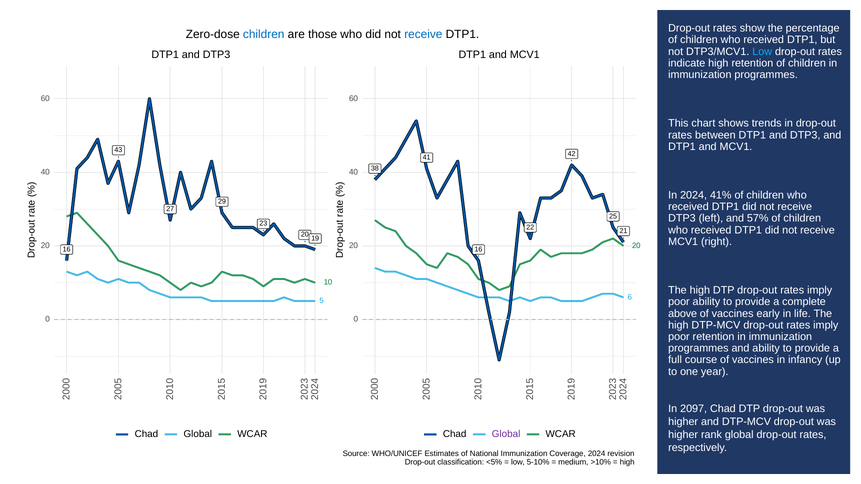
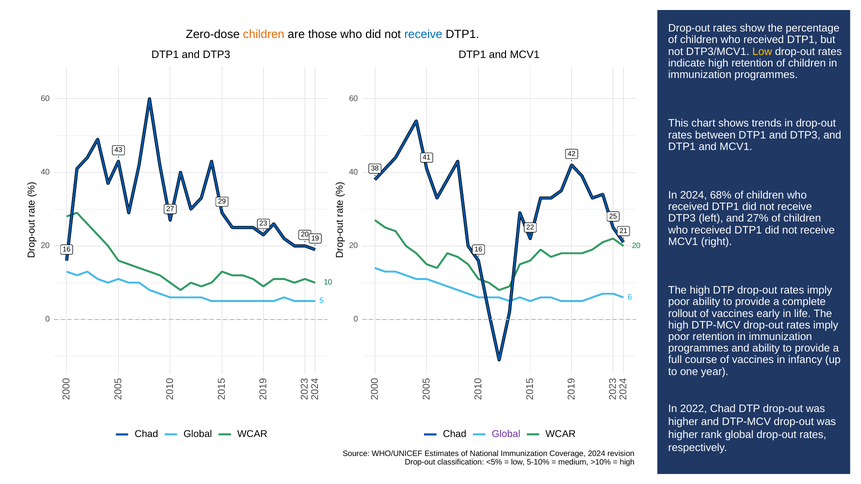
children at (264, 35) colour: blue -> orange
Low at (762, 52) colour: light blue -> yellow
41%: 41% -> 68%
57%: 57% -> 27%
above: above -> rollout
2097: 2097 -> 2022
